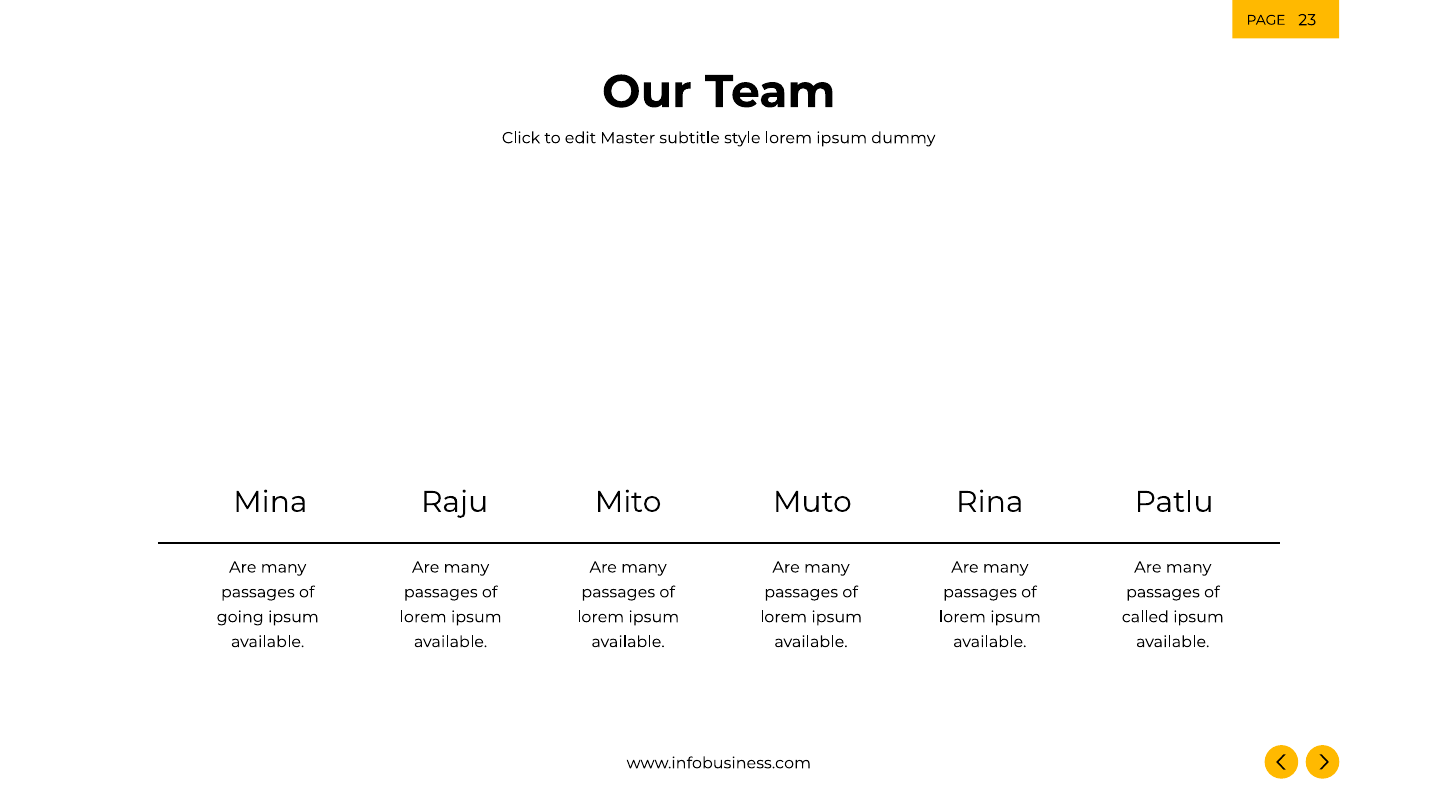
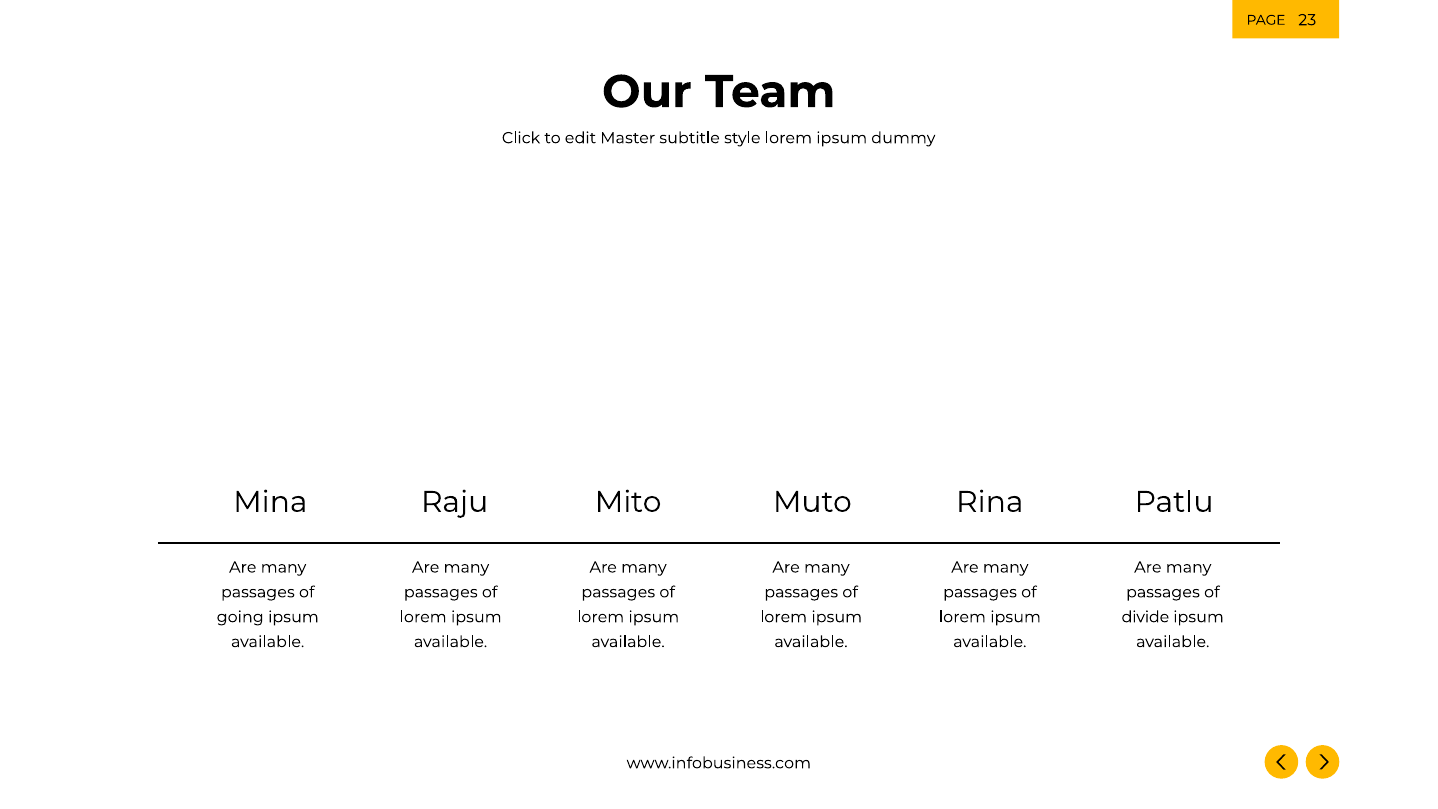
called: called -> divide
